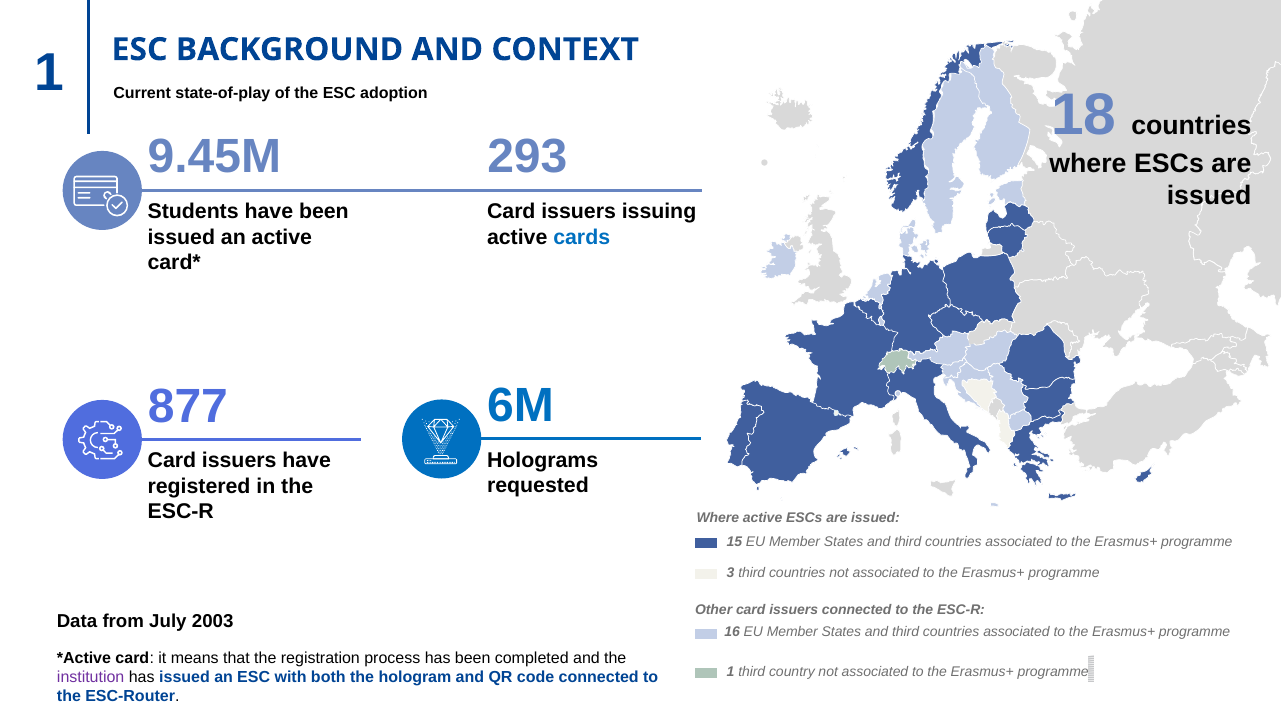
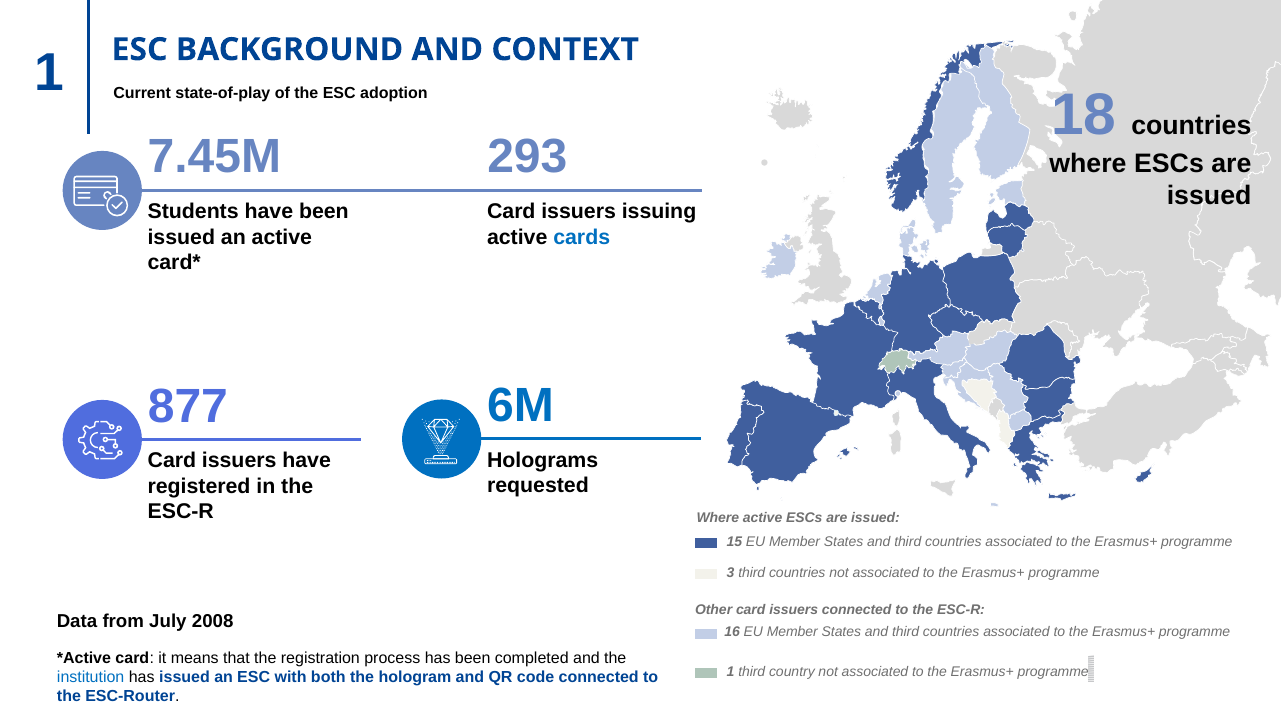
9.45M: 9.45M -> 7.45M
2003: 2003 -> 2008
institution colour: purple -> blue
